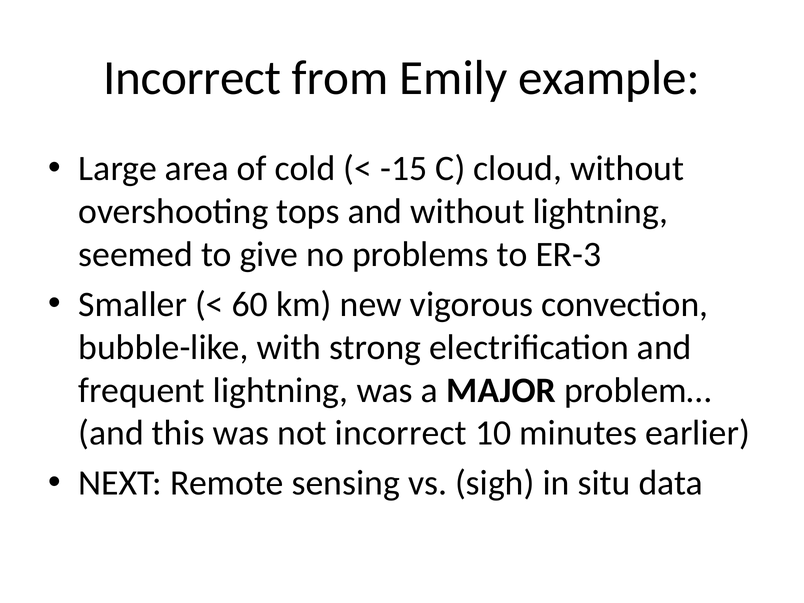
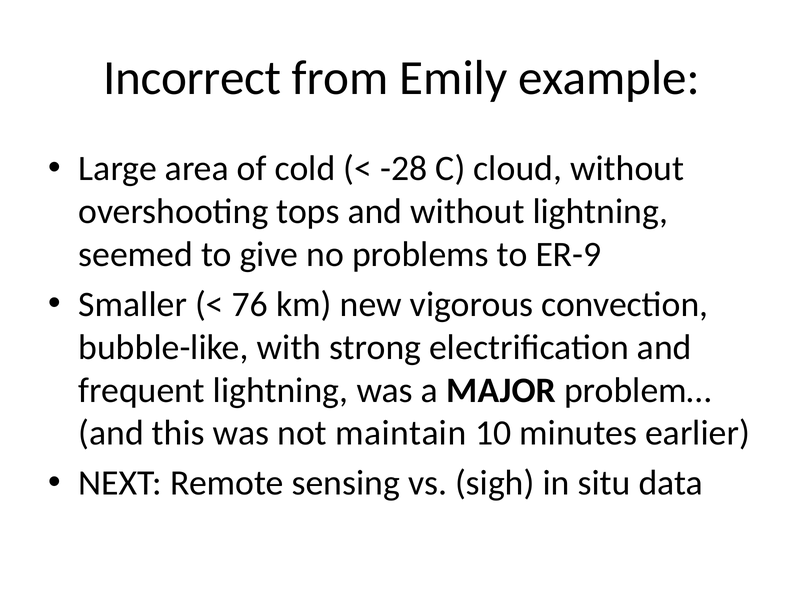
-15: -15 -> -28
ER-3: ER-3 -> ER-9
60: 60 -> 76
not incorrect: incorrect -> maintain
